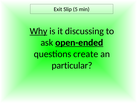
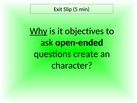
discussing: discussing -> objectives
open-ended underline: present -> none
particular: particular -> character
